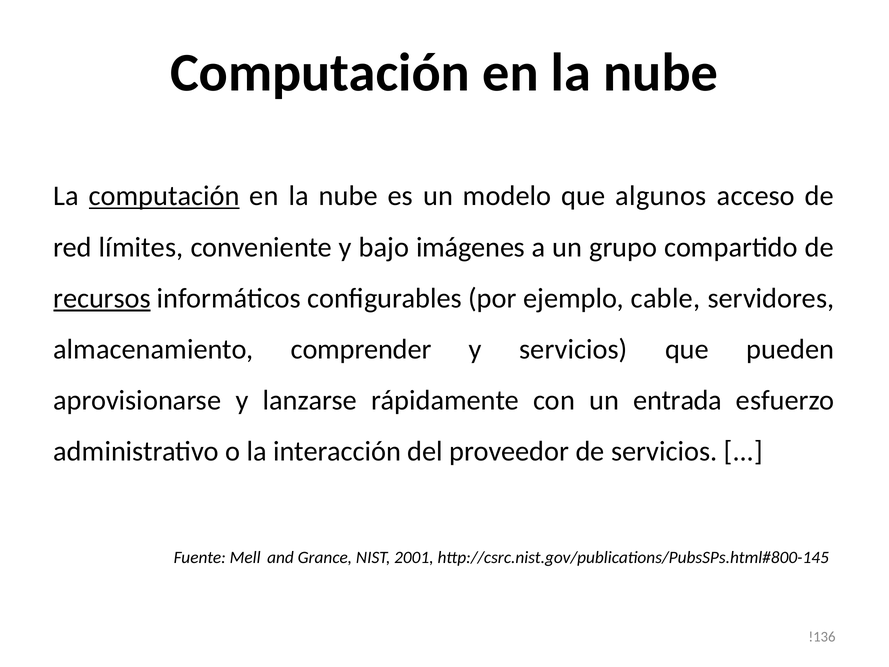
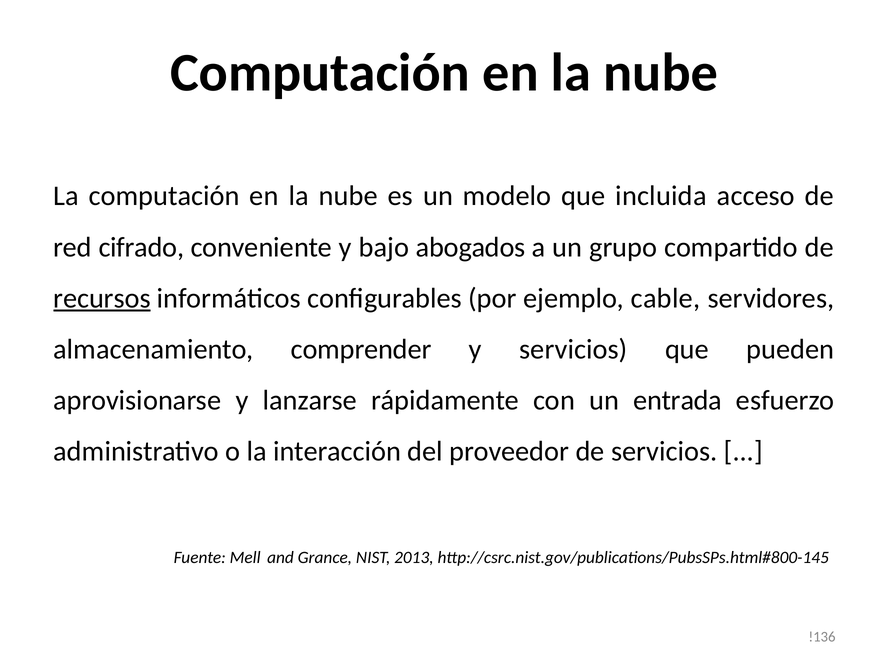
computación at (164, 196) underline: present -> none
algunos: algunos -> incluida
límites: límites -> cifrado
imágenes: imágenes -> abogados
2001: 2001 -> 2013
